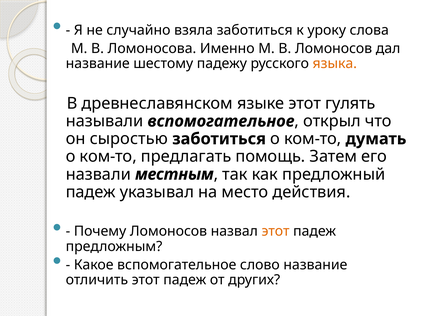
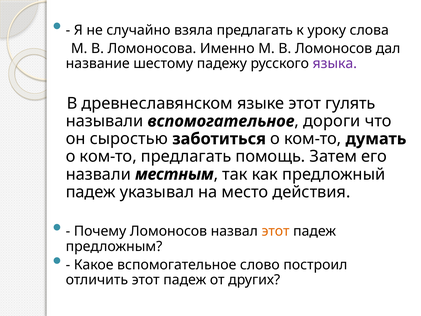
взяла заботиться: заботиться -> предлагать
языка colour: orange -> purple
открыл: открыл -> дороги
слово название: название -> построил
